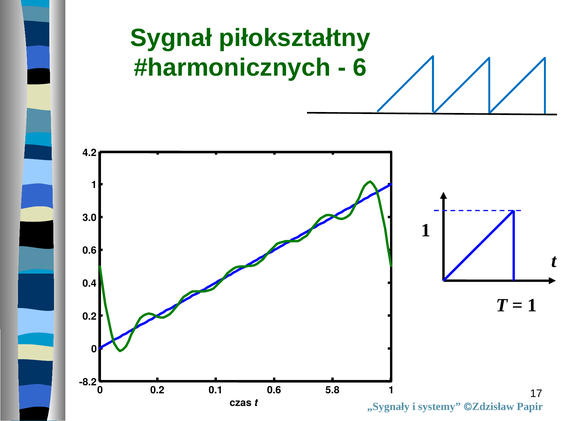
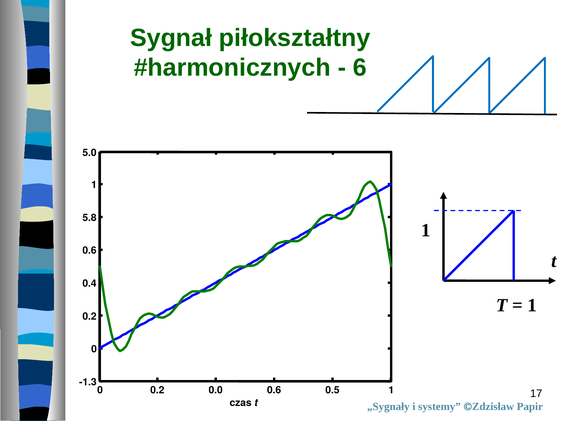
4.2: 4.2 -> 5.0
3.0: 3.0 -> 5.8
-8.2: -8.2 -> -1.3
0.1: 0.1 -> 0.0
5.8: 5.8 -> 0.5
